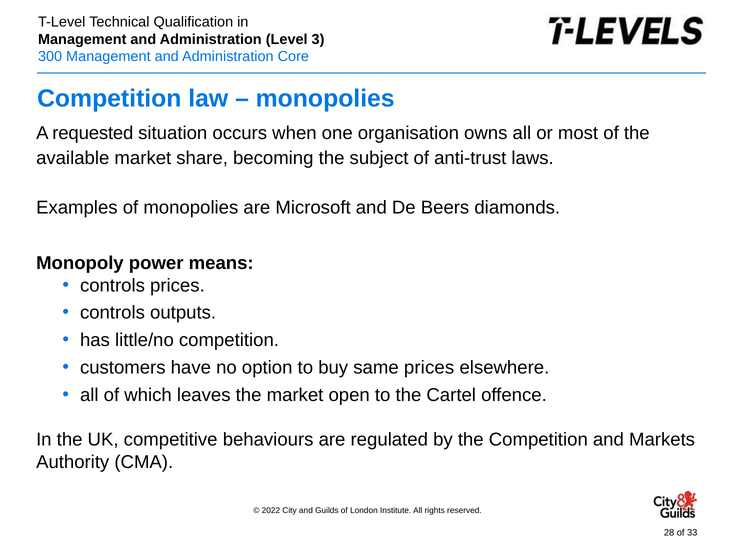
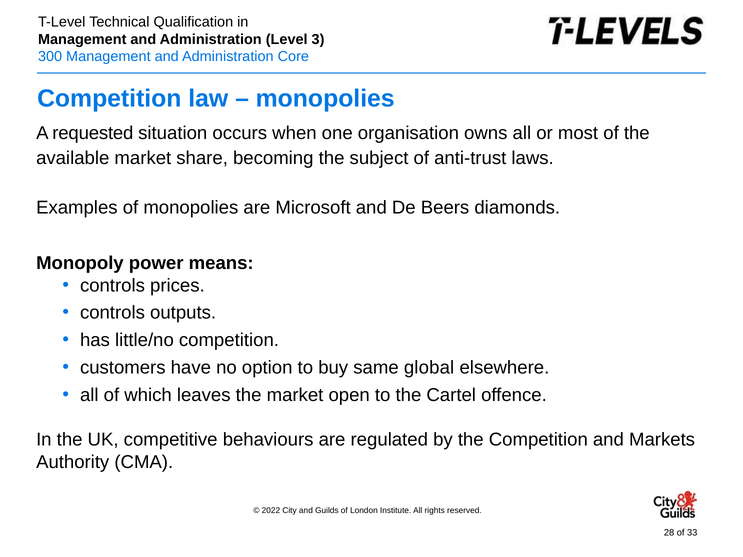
same prices: prices -> global
